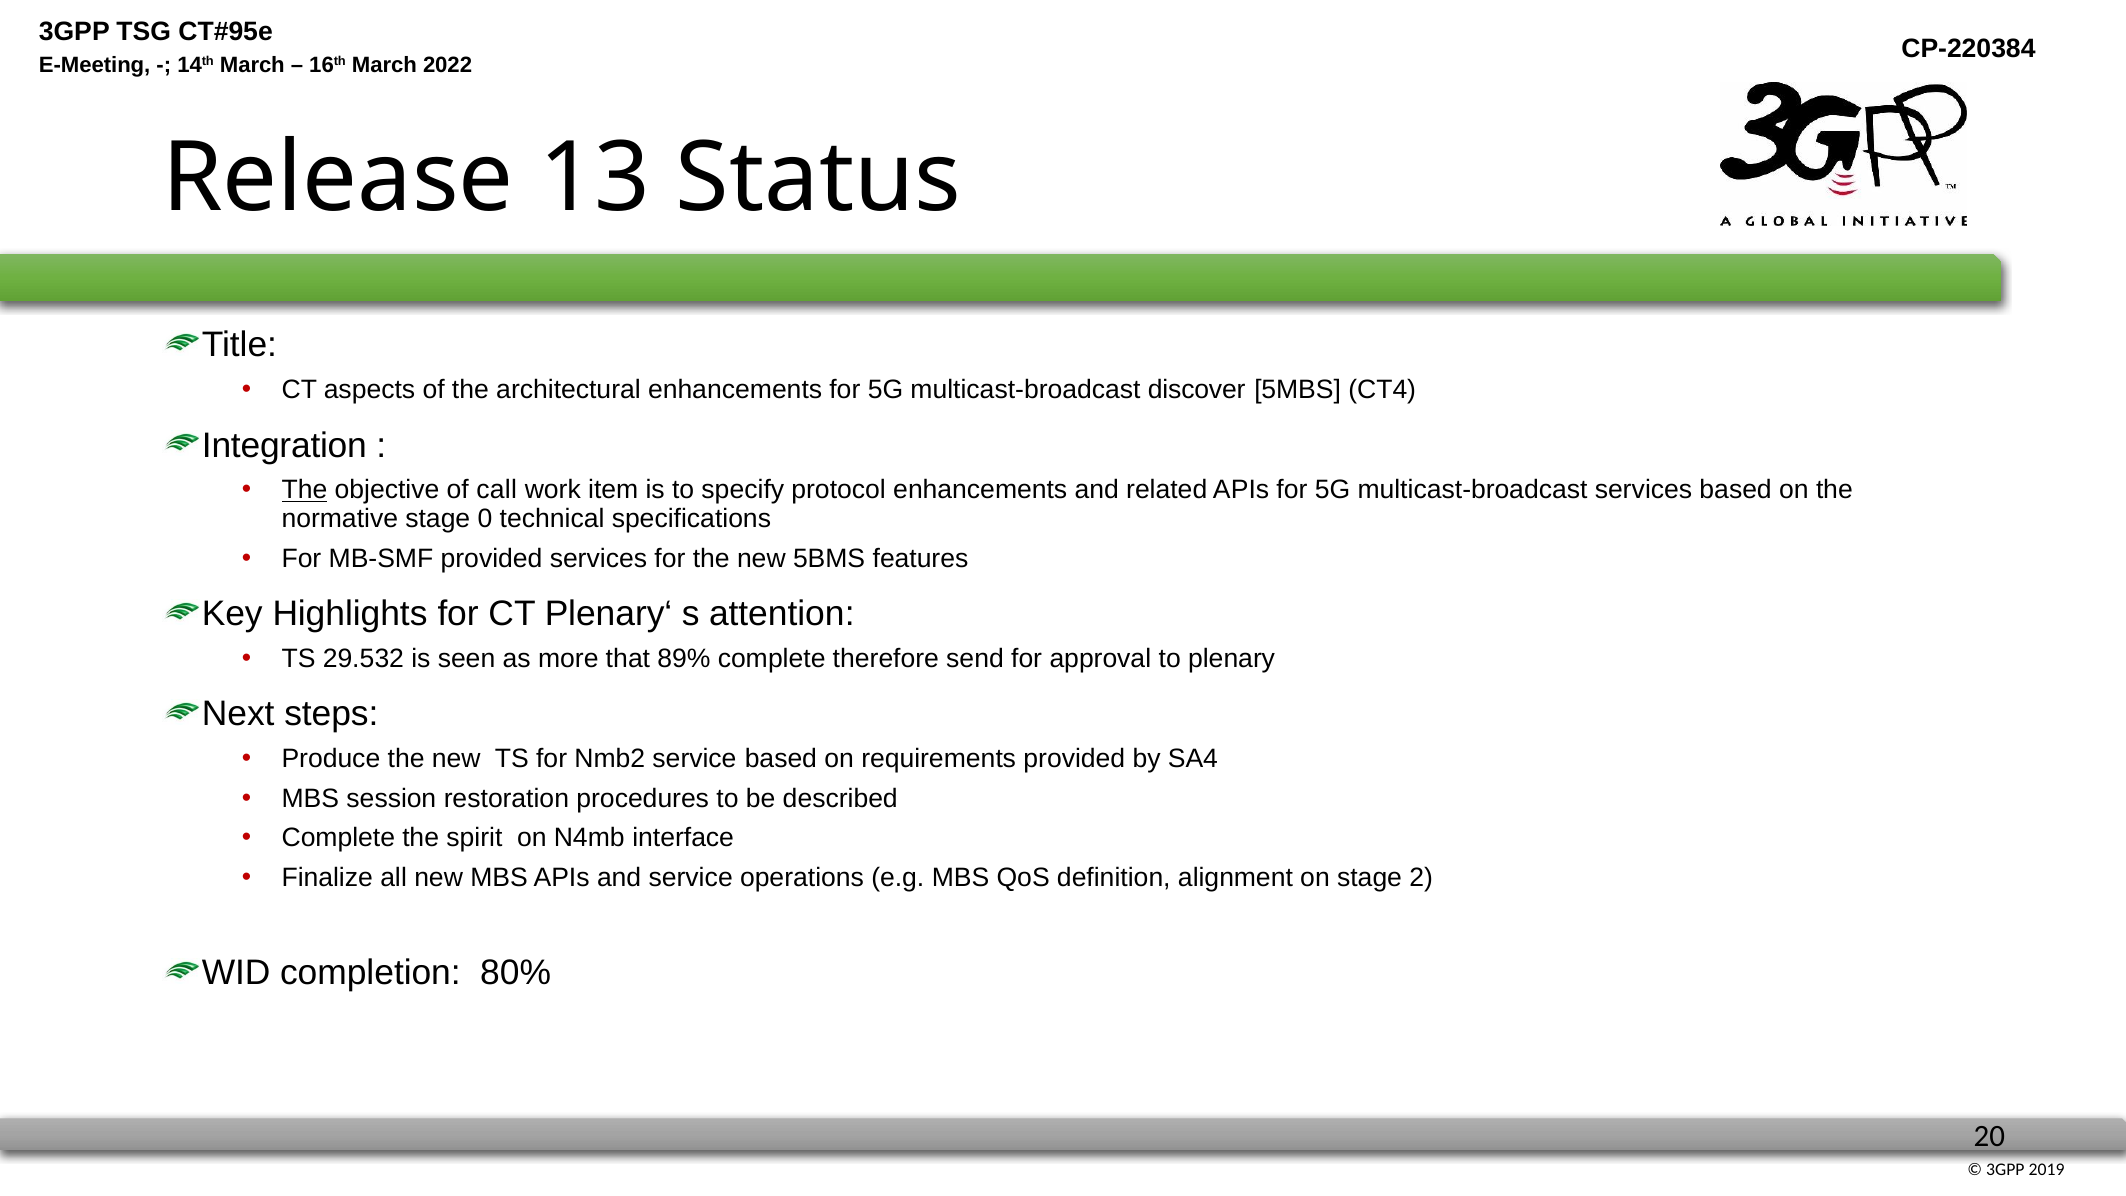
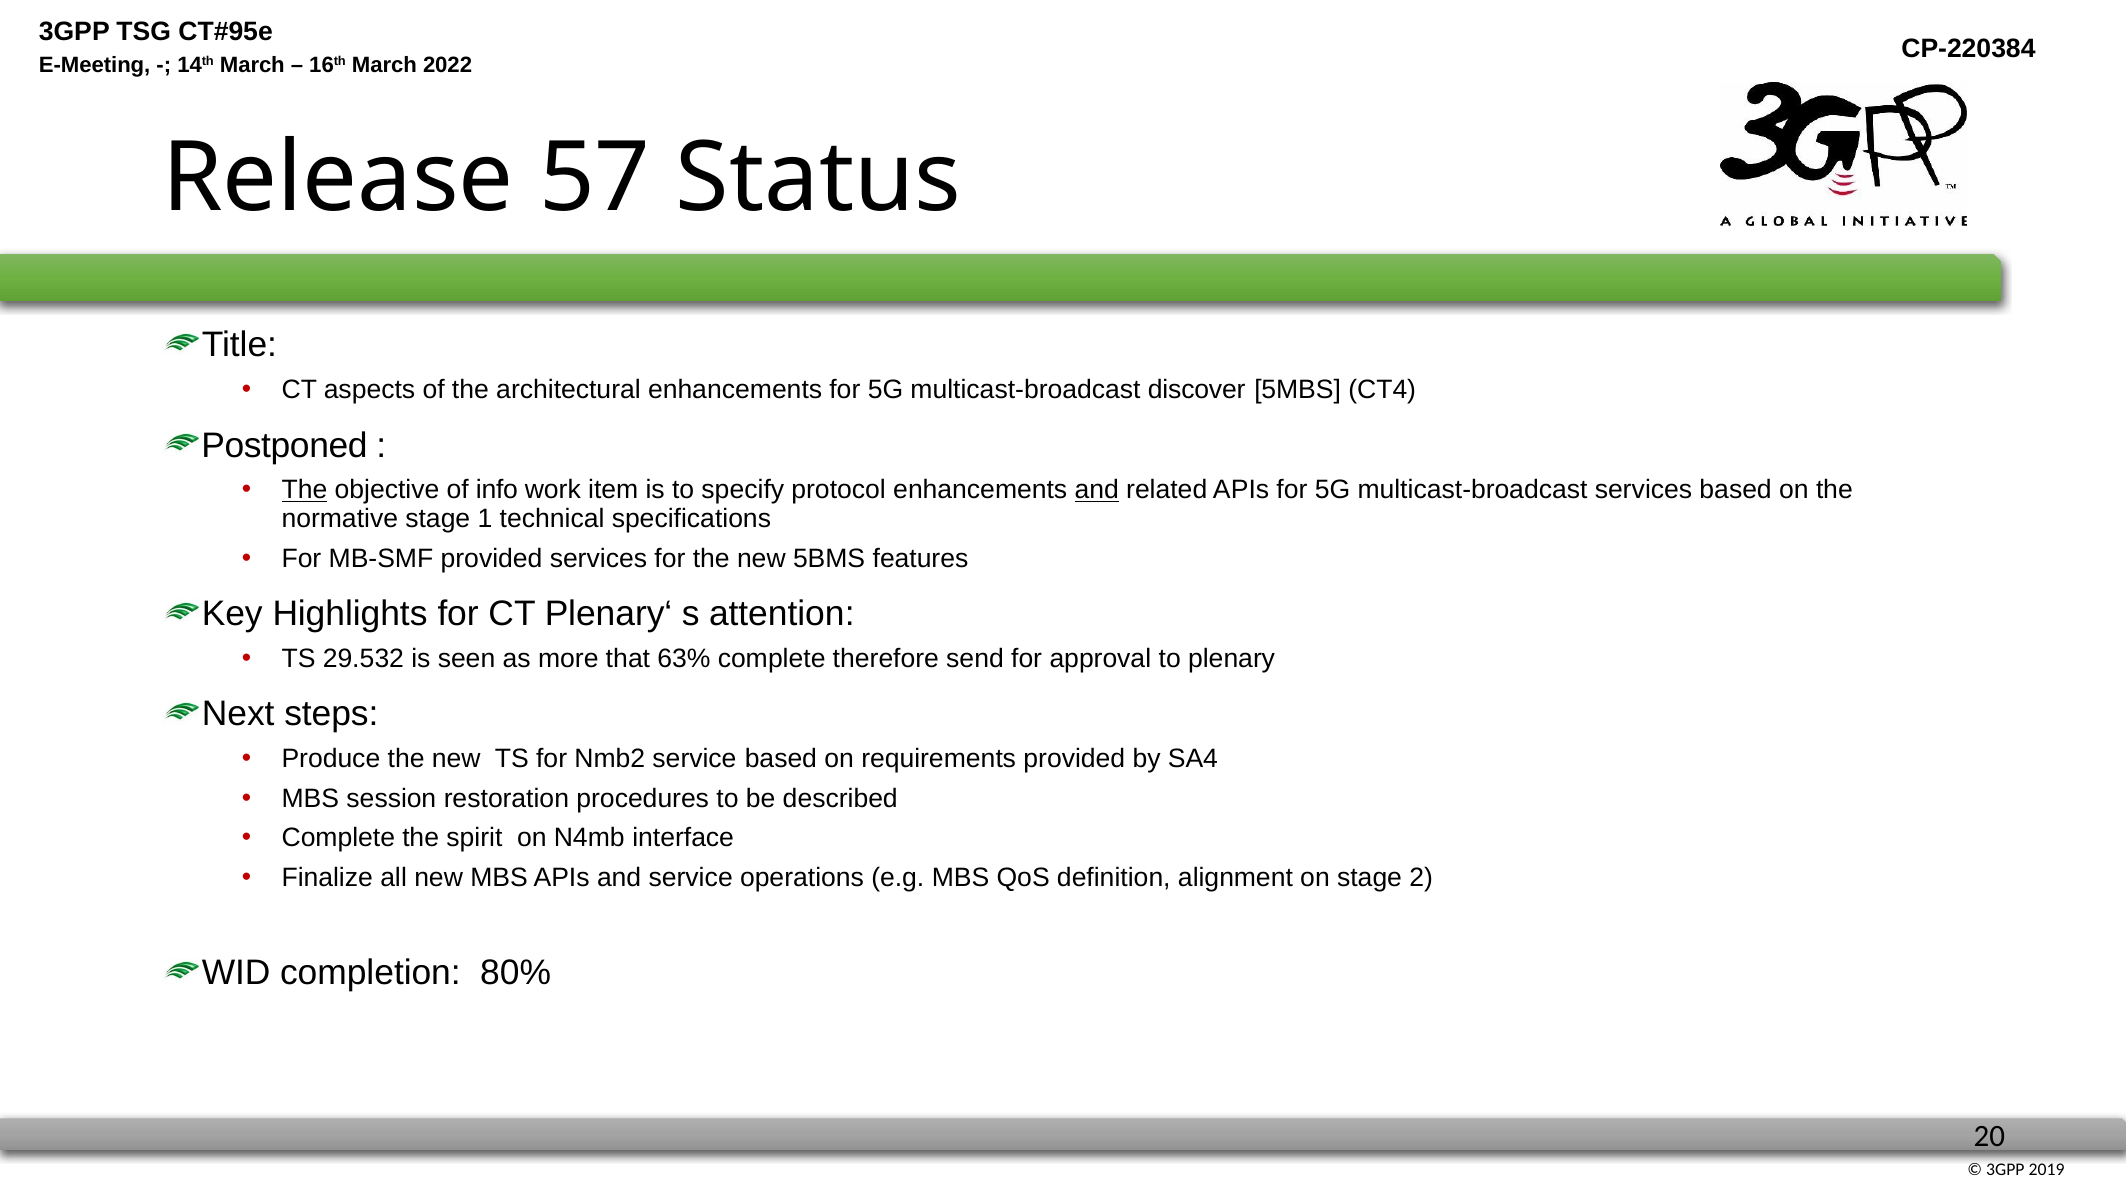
13: 13 -> 57
Integration: Integration -> Postponed
call: call -> info
and at (1097, 490) underline: none -> present
0: 0 -> 1
89%: 89% -> 63%
